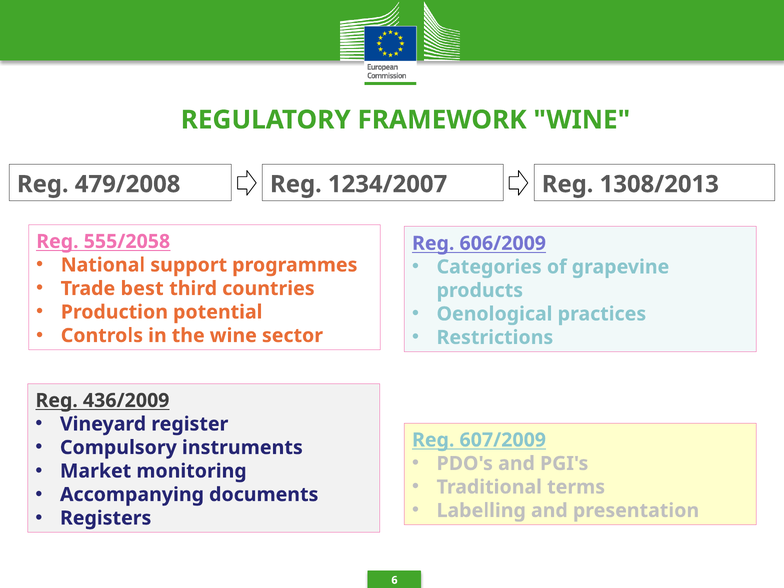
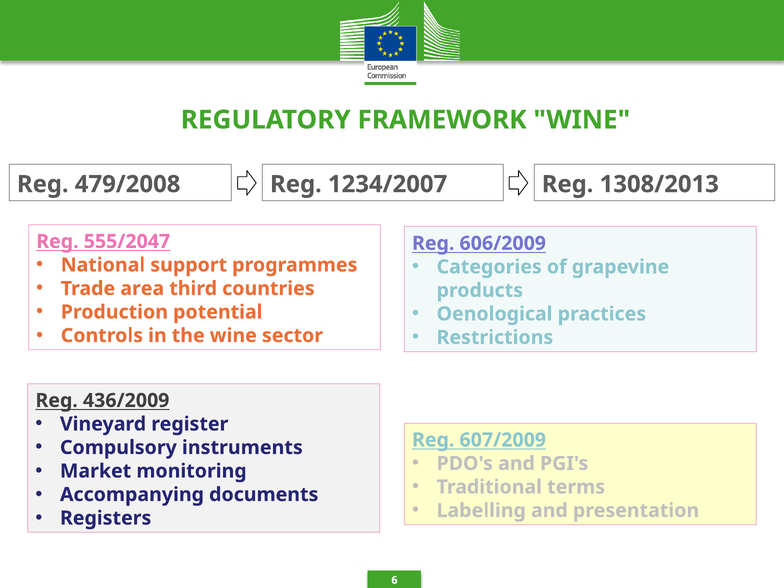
555/2058: 555/2058 -> 555/2047
best: best -> area
